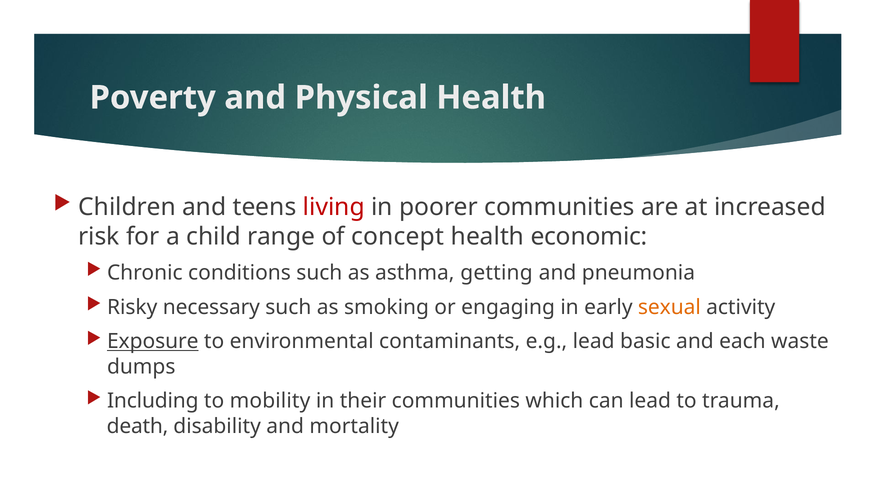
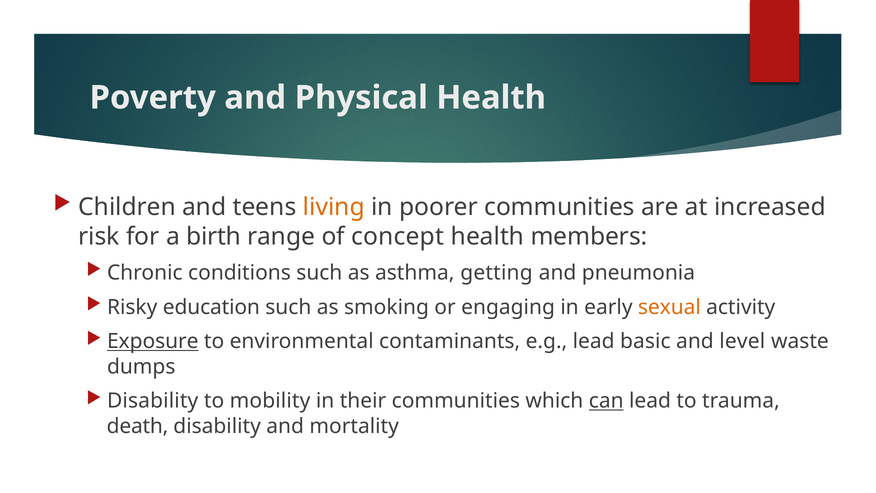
living colour: red -> orange
child: child -> birth
economic: economic -> members
necessary: necessary -> education
each: each -> level
Including at (153, 401): Including -> Disability
can underline: none -> present
